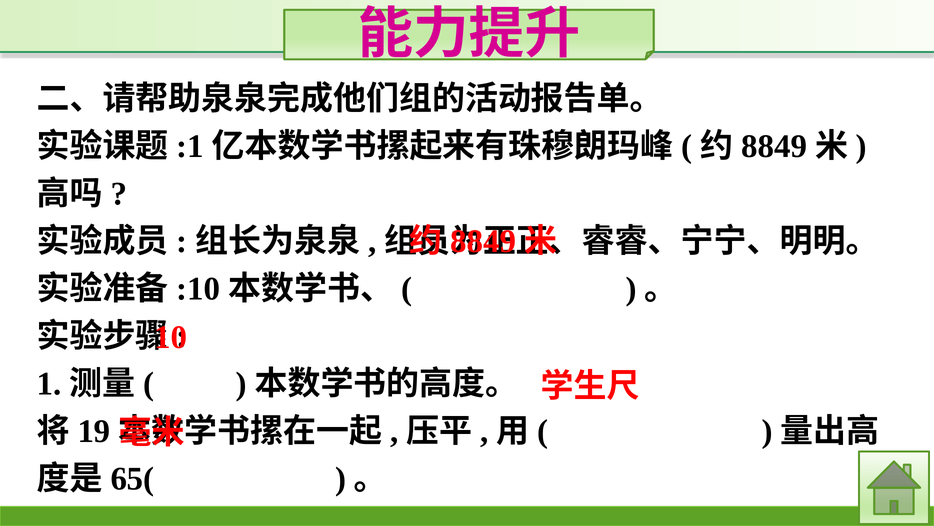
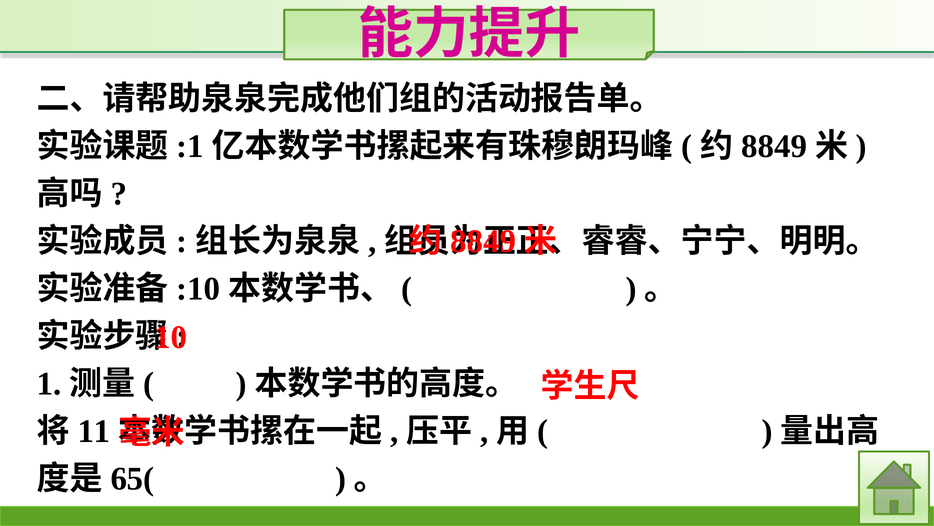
19: 19 -> 11
